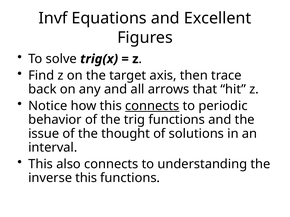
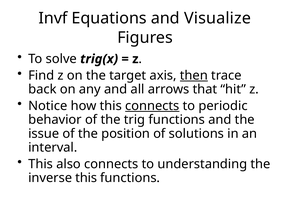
Excellent: Excellent -> Visualize
then underline: none -> present
thought: thought -> position
